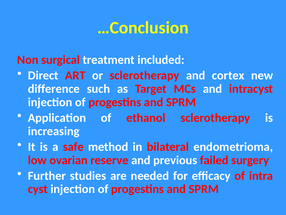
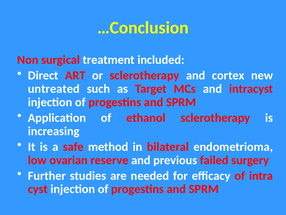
difference: difference -> untreated
